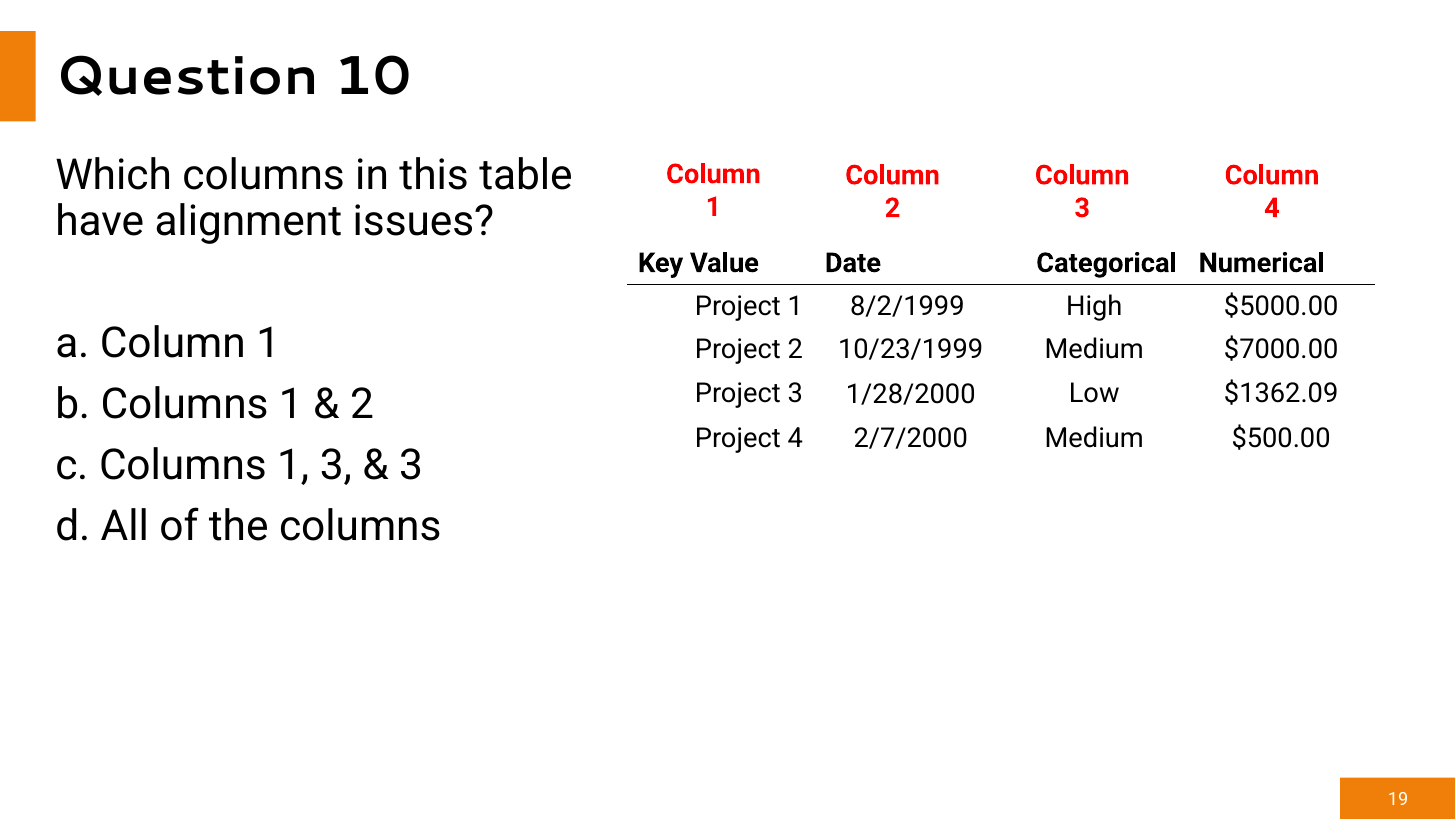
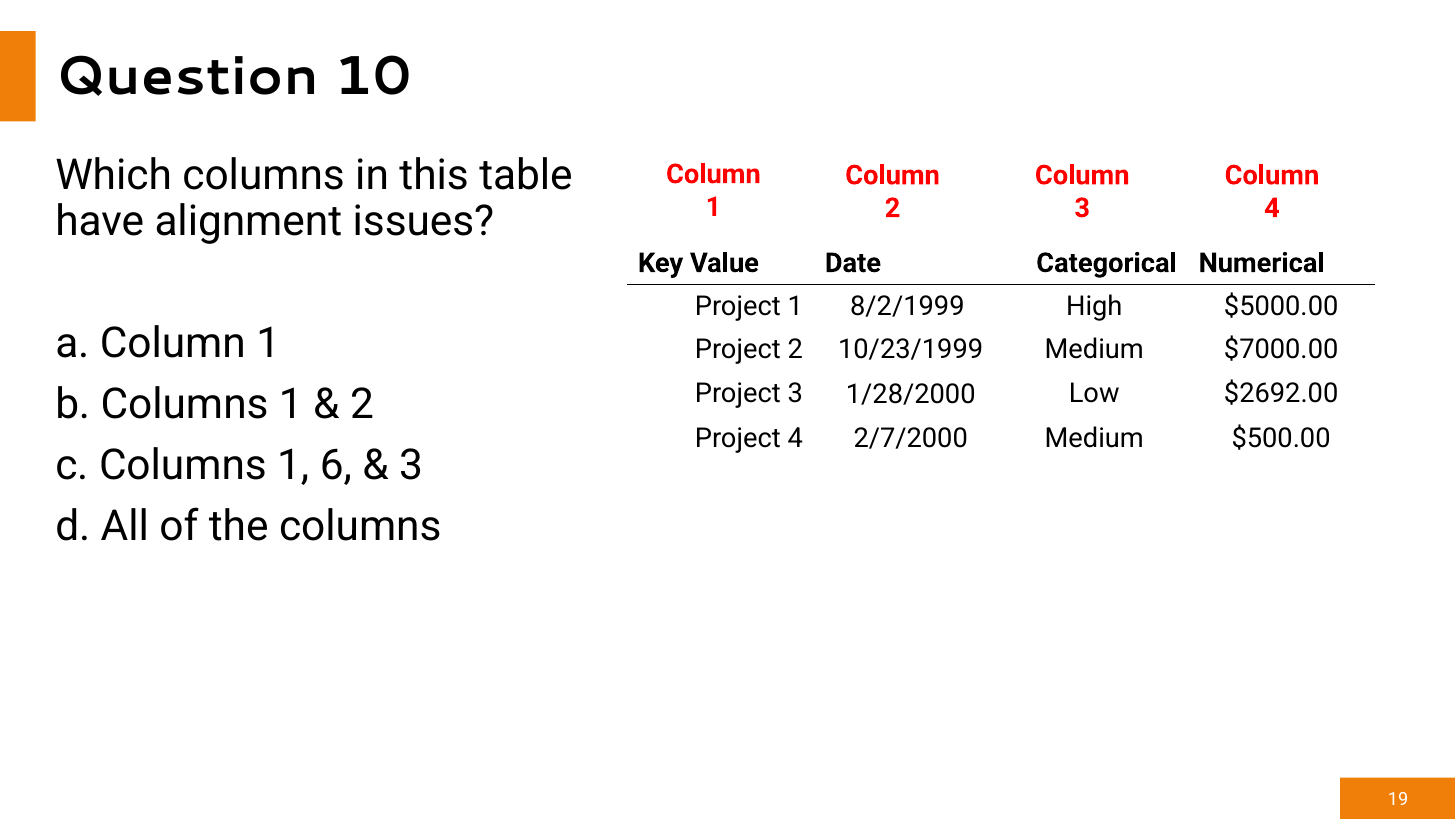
$1362.09: $1362.09 -> $2692.00
1 3: 3 -> 6
